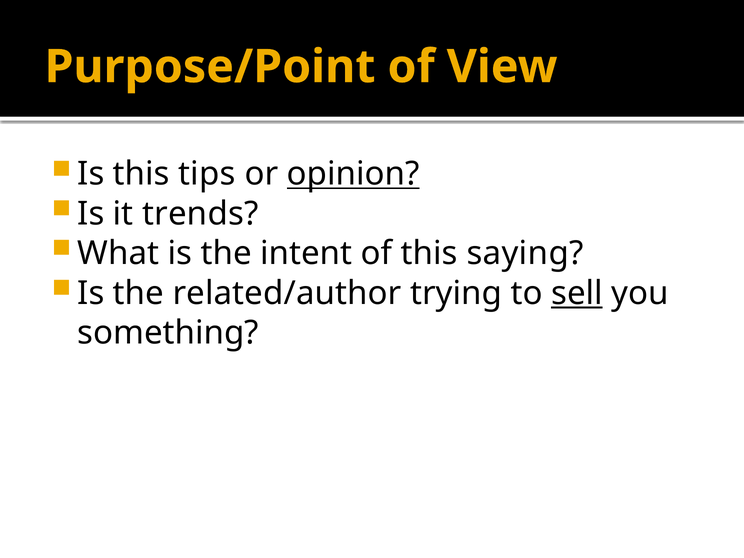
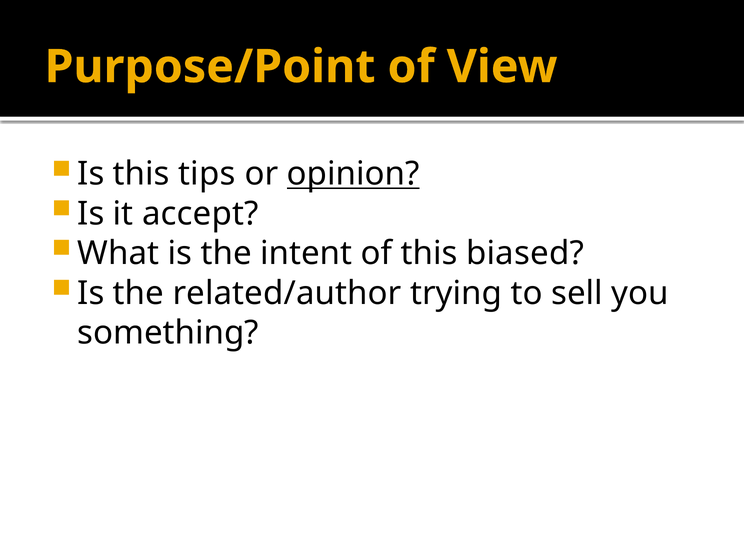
trends: trends -> accept
saying: saying -> biased
sell underline: present -> none
